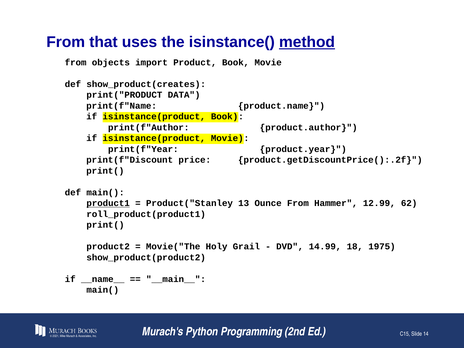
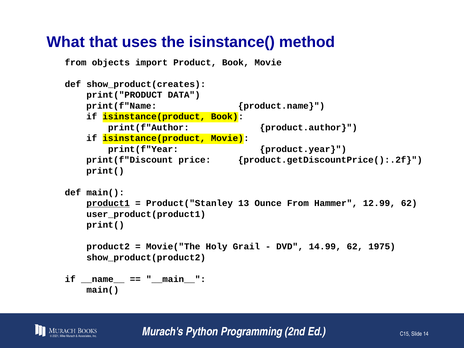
From at (66, 42): From -> What
method underline: present -> none
roll_product(product1: roll_product(product1 -> user_product(product1
14.99 18: 18 -> 62
